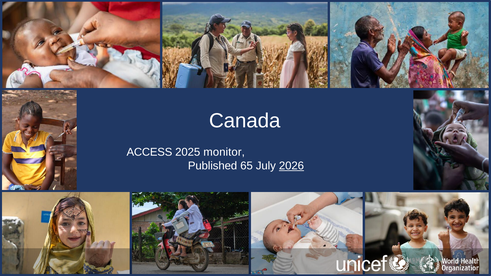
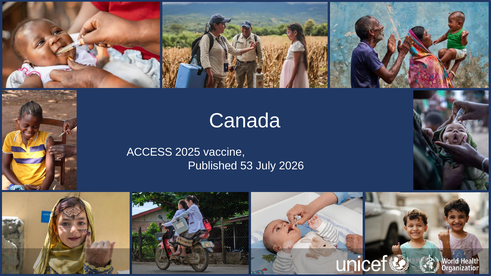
monitor: monitor -> vaccine
65: 65 -> 53
2026 underline: present -> none
